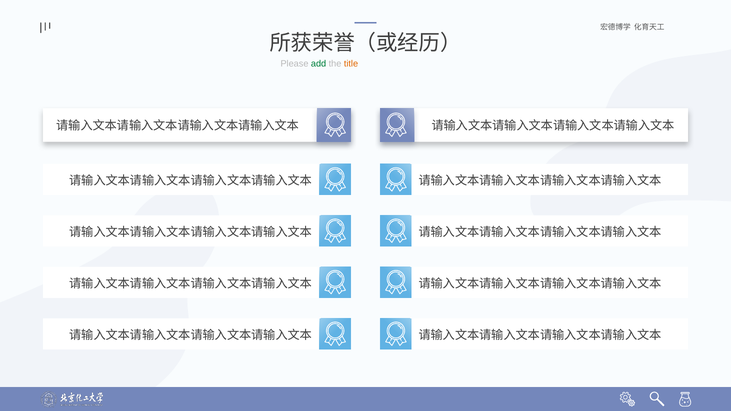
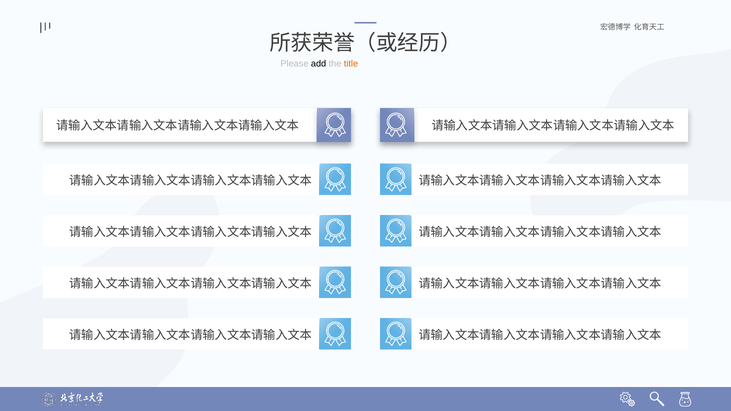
add colour: green -> black
